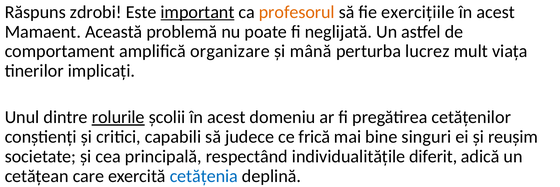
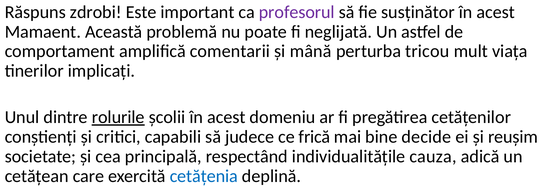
important underline: present -> none
profesorul colour: orange -> purple
exercițiile: exercițiile -> susținător
organizare: organizare -> comentarii
lucrez: lucrez -> tricou
singuri: singuri -> decide
diferit: diferit -> cauza
